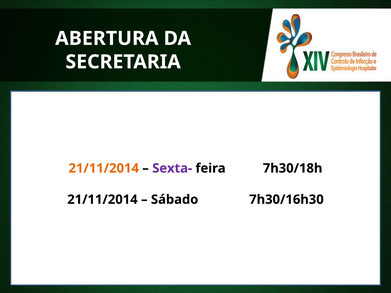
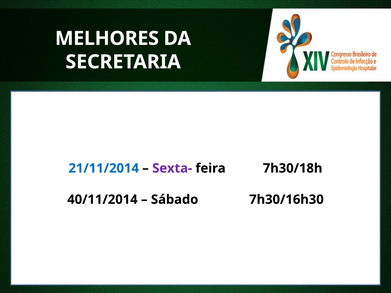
ABERTURA: ABERTURA -> MELHORES
21/11/2014 at (104, 168) colour: orange -> blue
21/11/2014 at (102, 200): 21/11/2014 -> 40/11/2014
